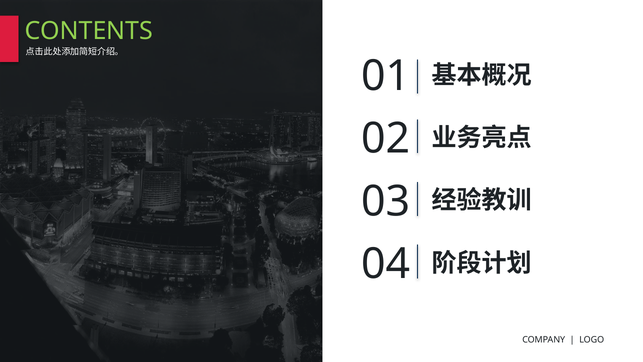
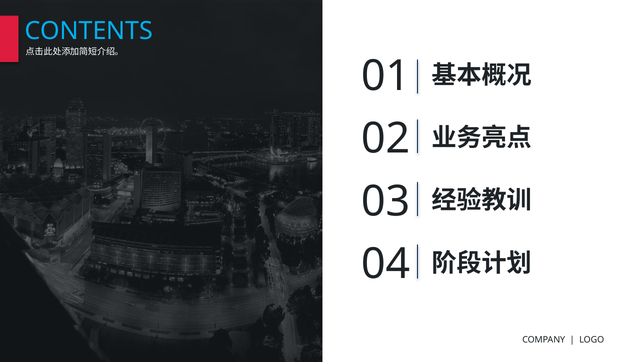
CONTENTS colour: light green -> light blue
